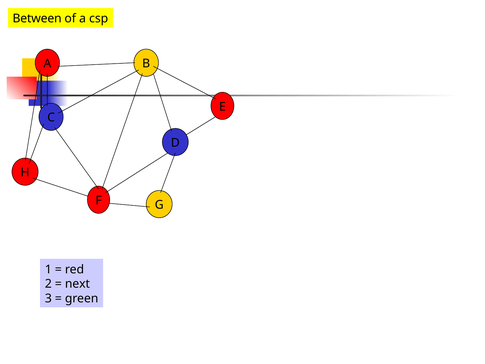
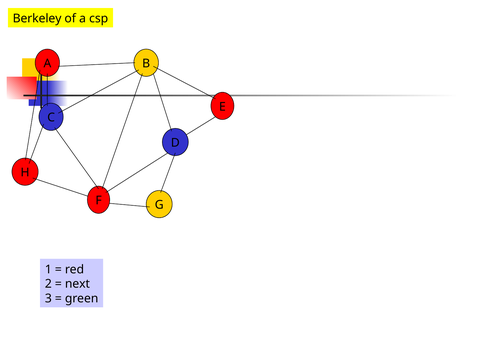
Between: Between -> Berkeley
